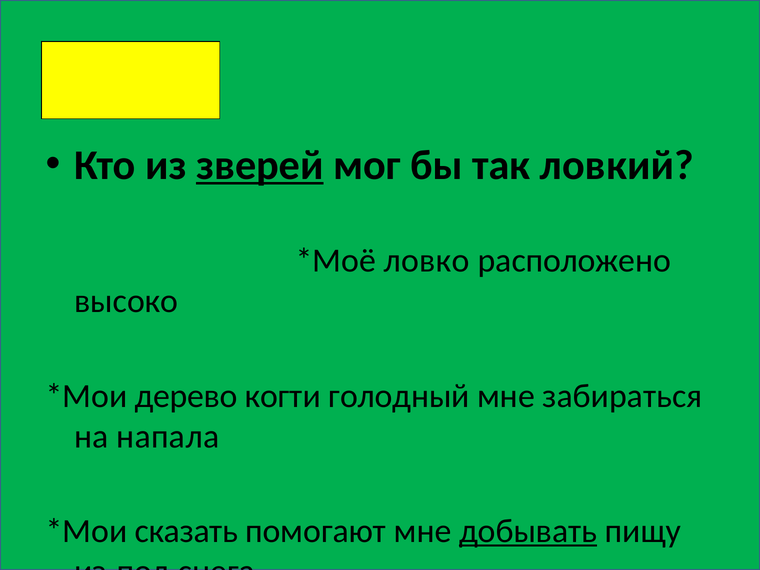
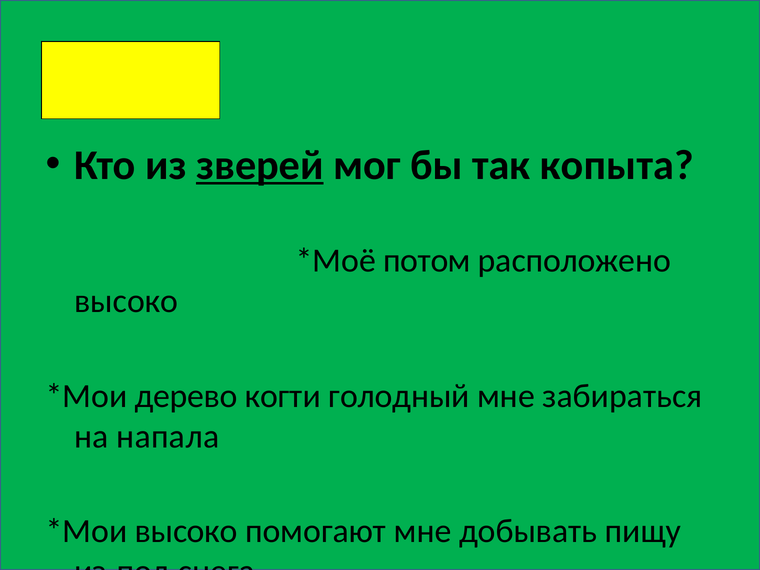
ловкий: ловкий -> копыта
ловко: ловко -> потом
сказать at (186, 531): сказать -> высоко
добывать underline: present -> none
